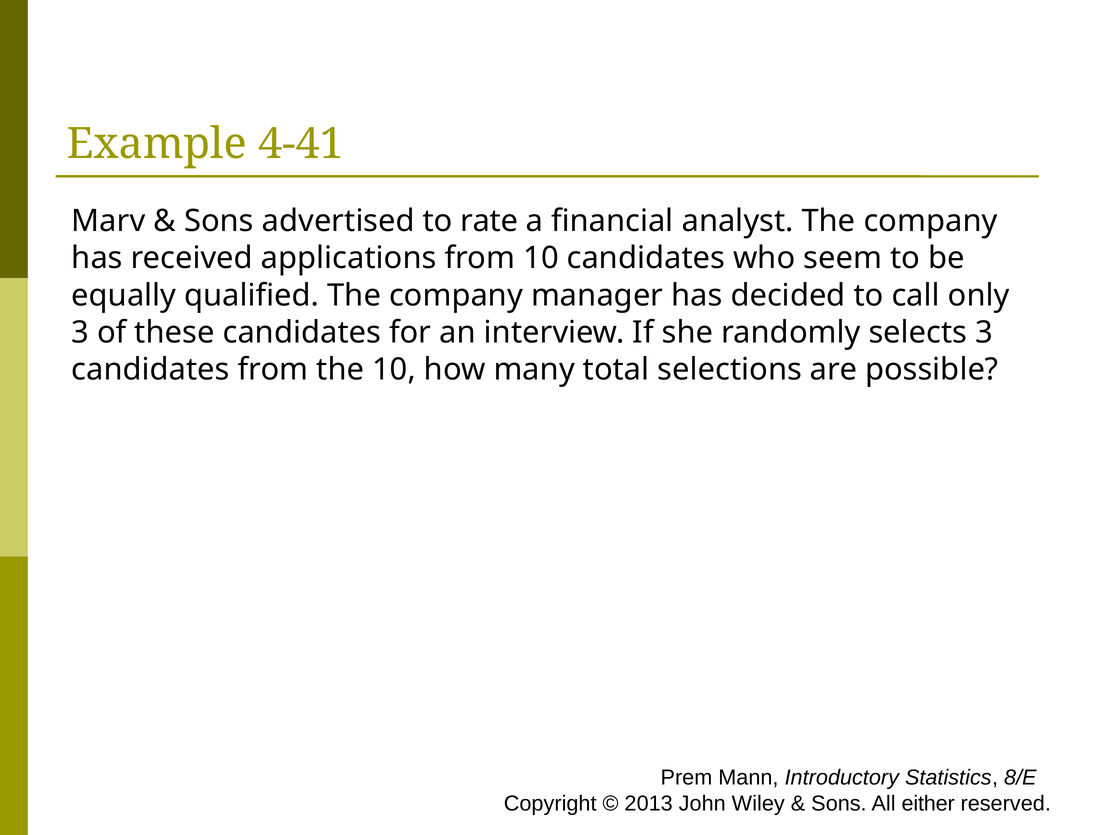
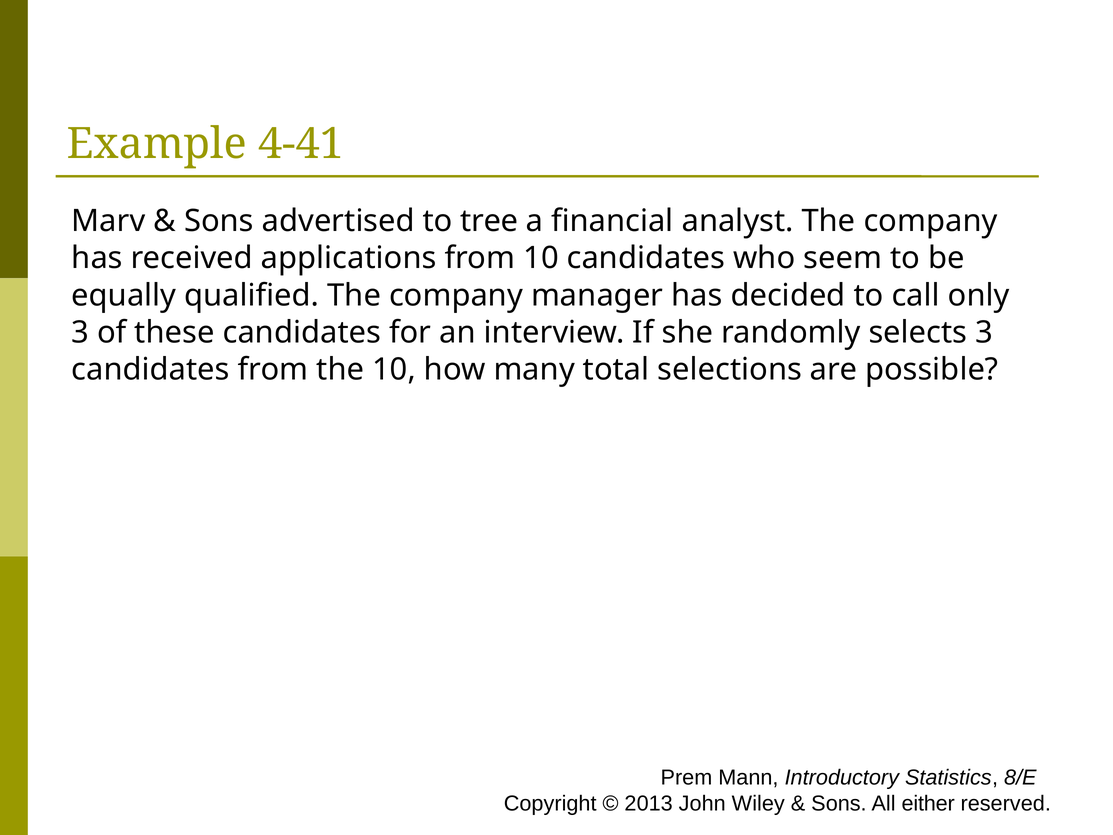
rate: rate -> tree
